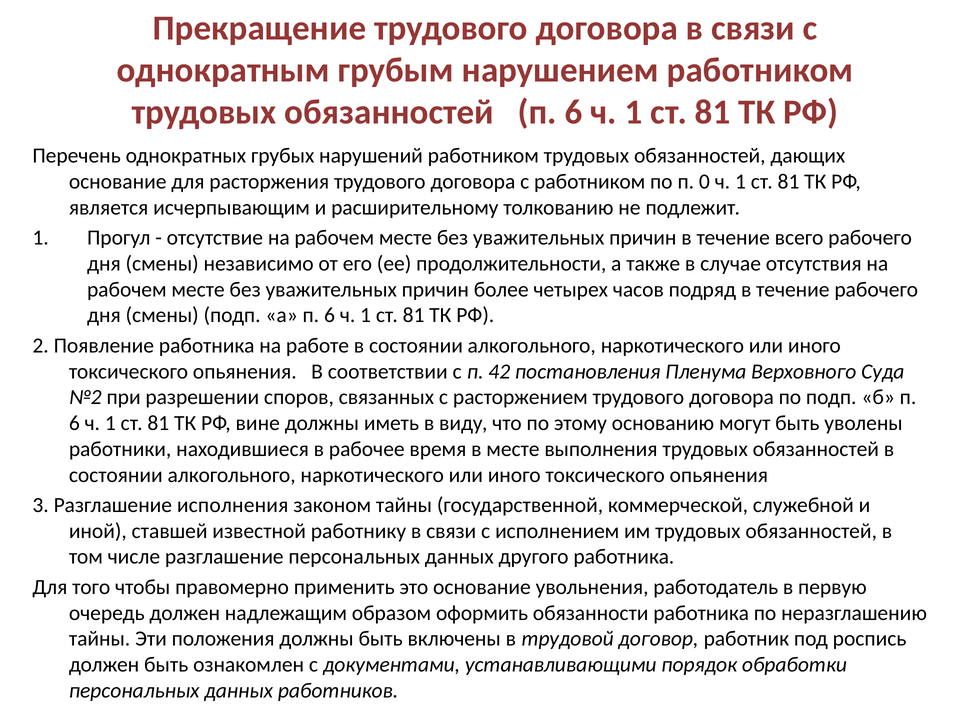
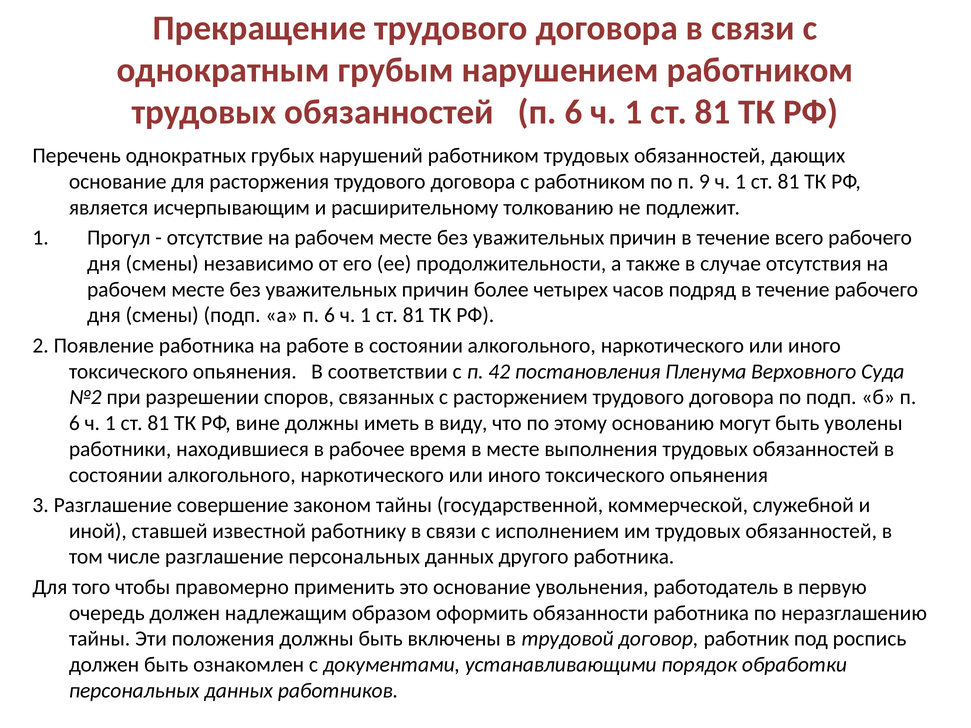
0: 0 -> 9
исполнения: исполнения -> совершение
